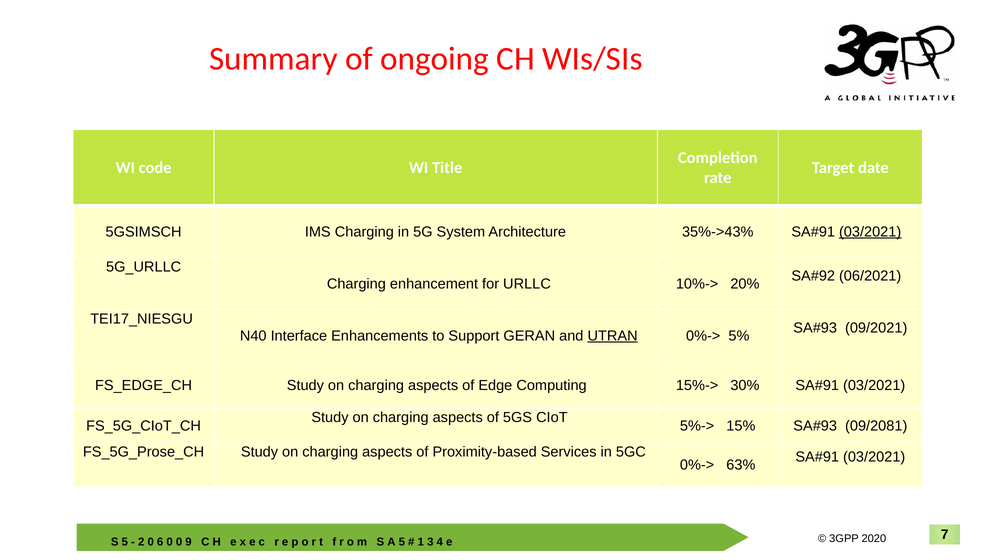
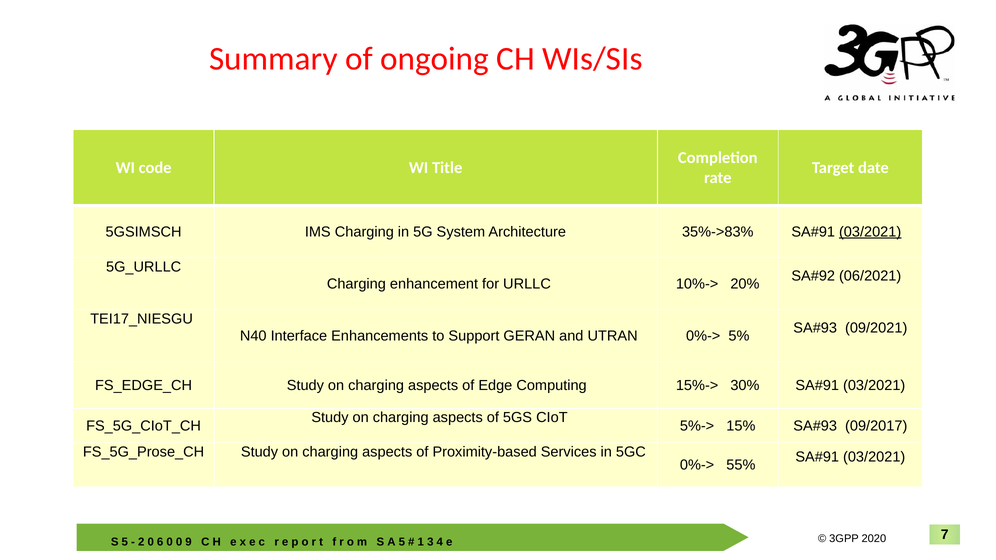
35%->43%: 35%->43% -> 35%->83%
UTRAN underline: present -> none
09/2081: 09/2081 -> 09/2017
63%: 63% -> 55%
